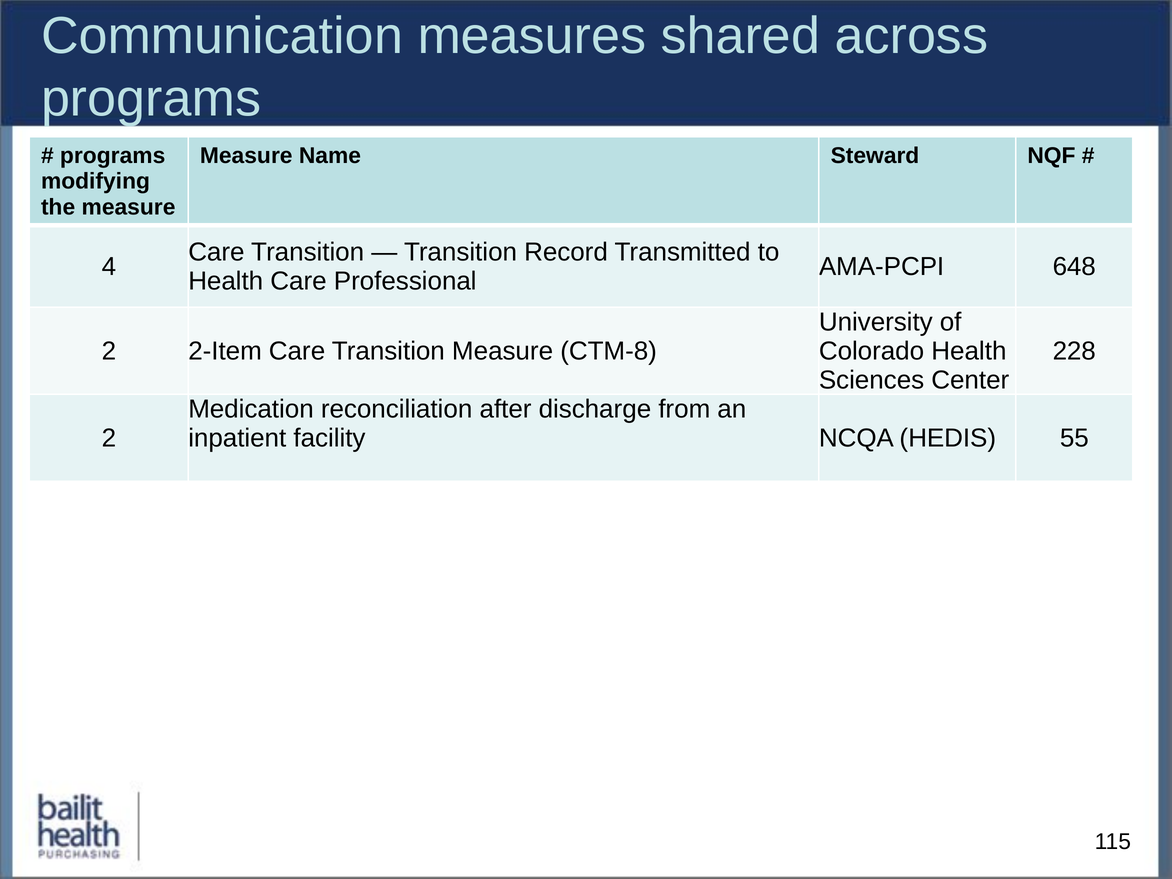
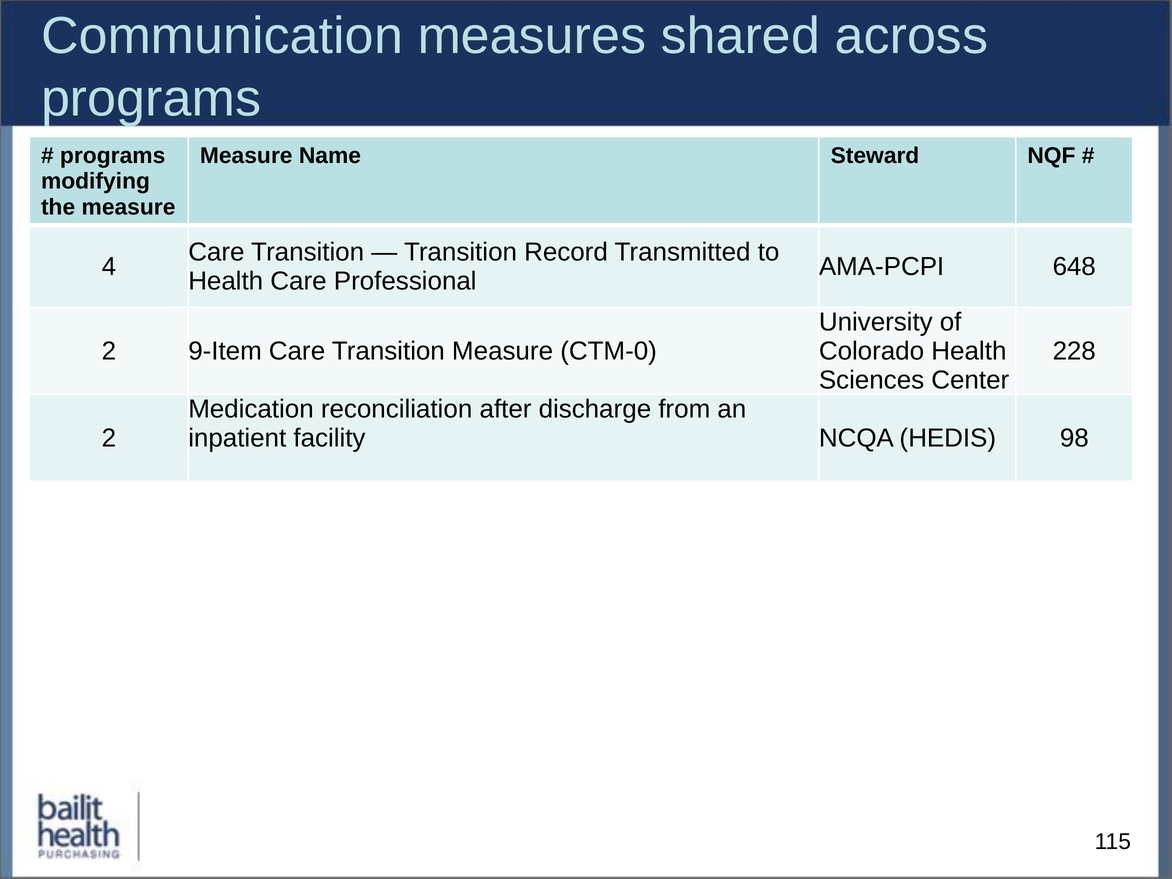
2-Item: 2-Item -> 9-Item
CTM-8: CTM-8 -> CTM-0
55: 55 -> 98
